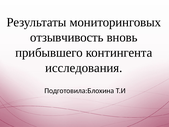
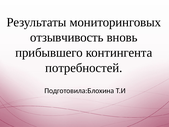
исследования: исследования -> потребностей
